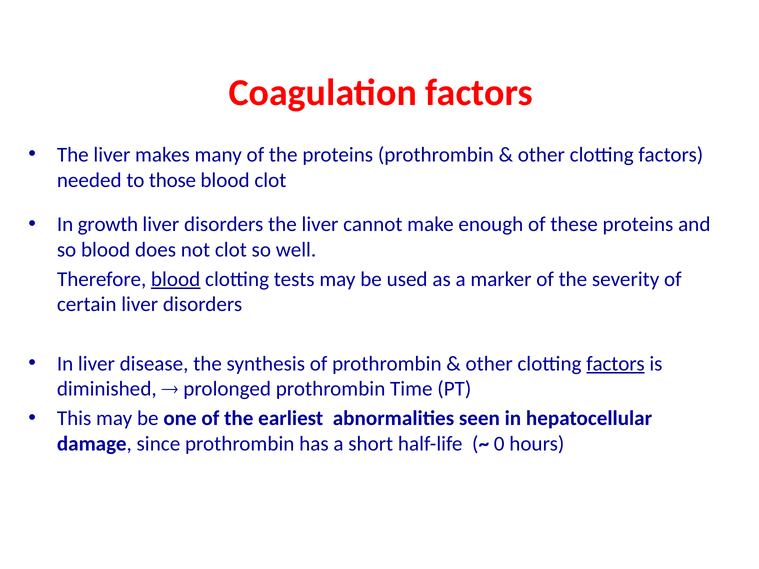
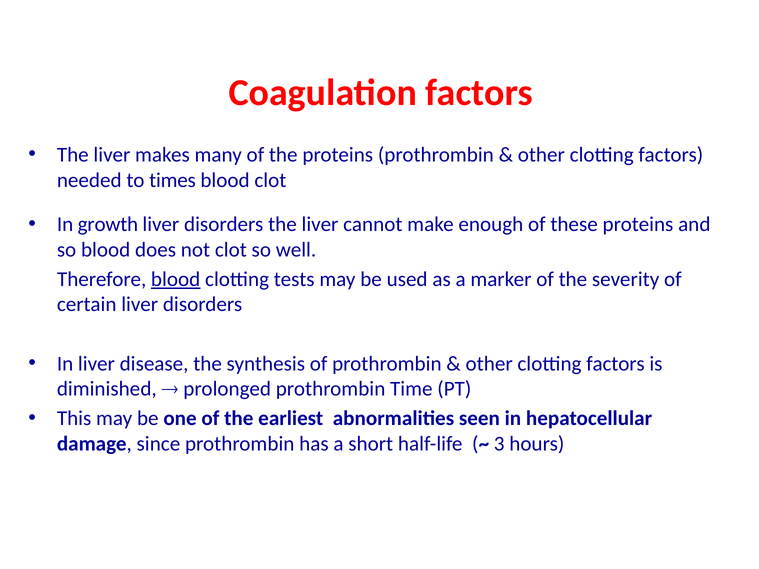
those: those -> times
factors at (615, 364) underline: present -> none
0: 0 -> 3
